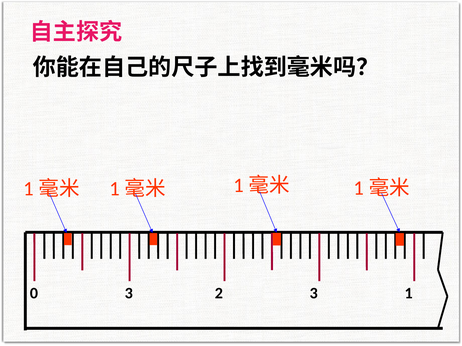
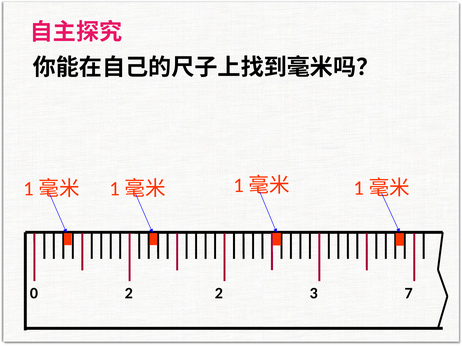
0 3: 3 -> 2
1: 1 -> 7
